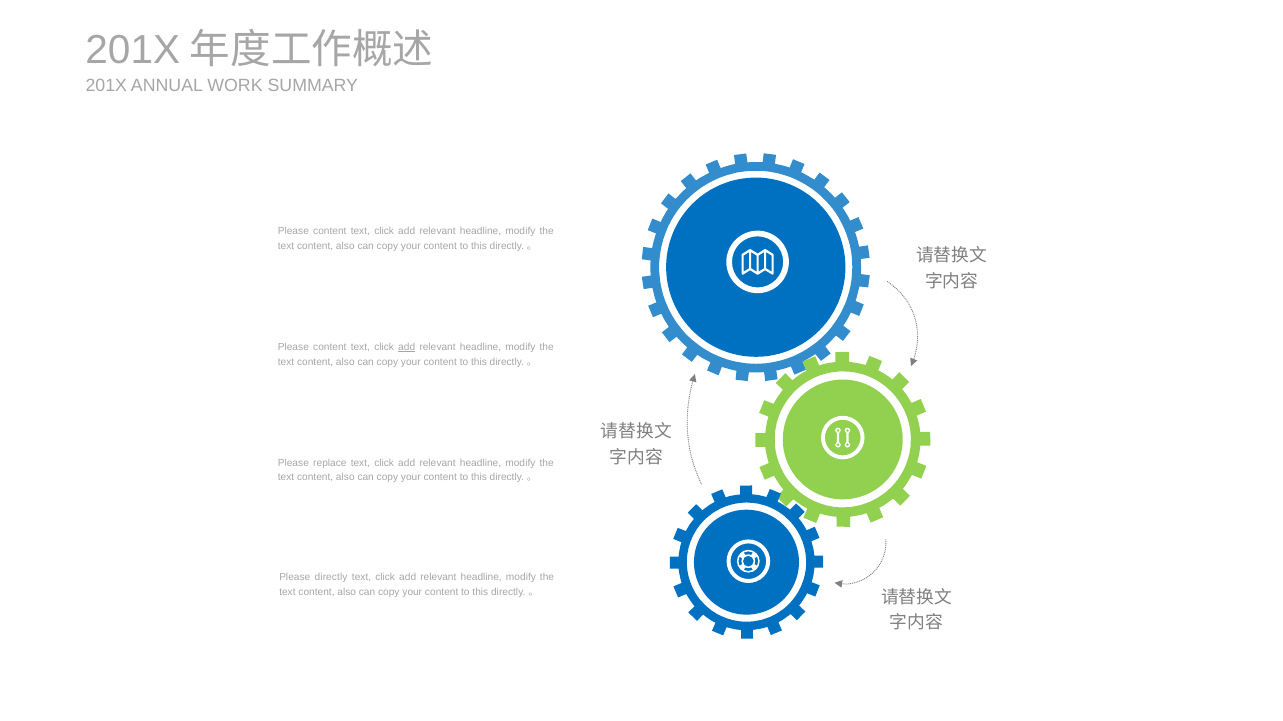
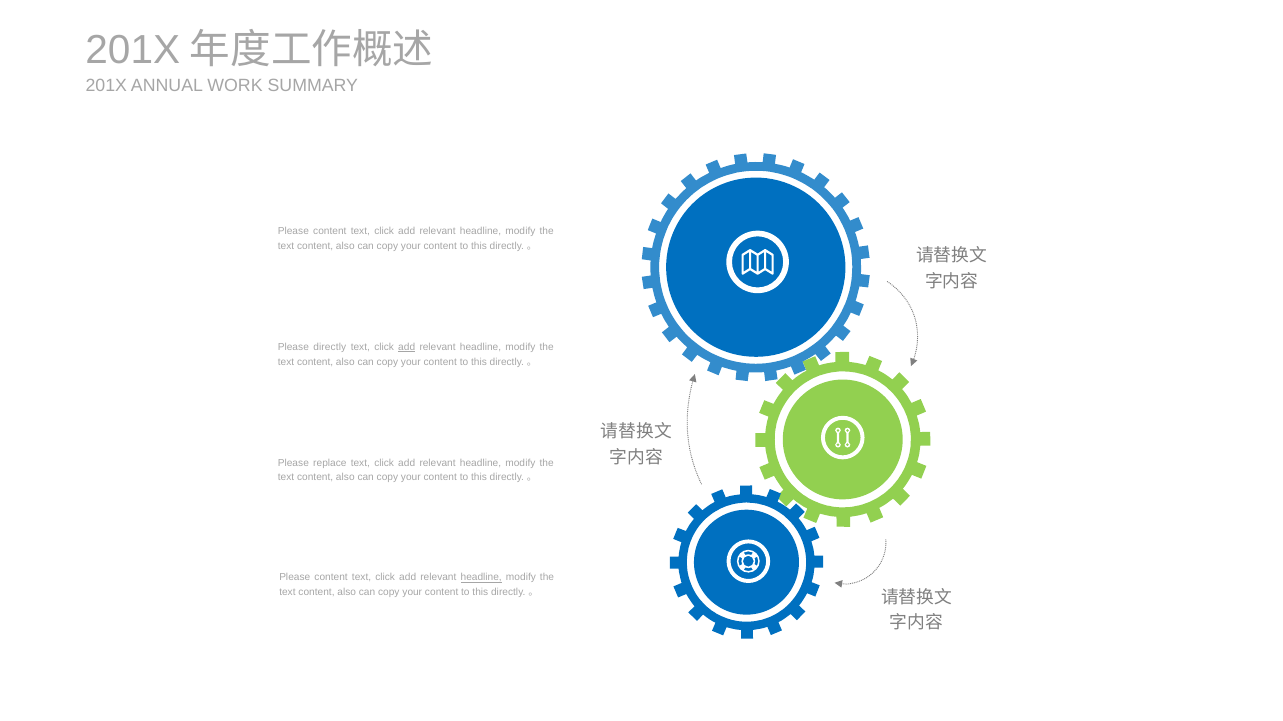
content at (330, 347): content -> directly
directly at (331, 578): directly -> content
headline at (481, 578) underline: none -> present
